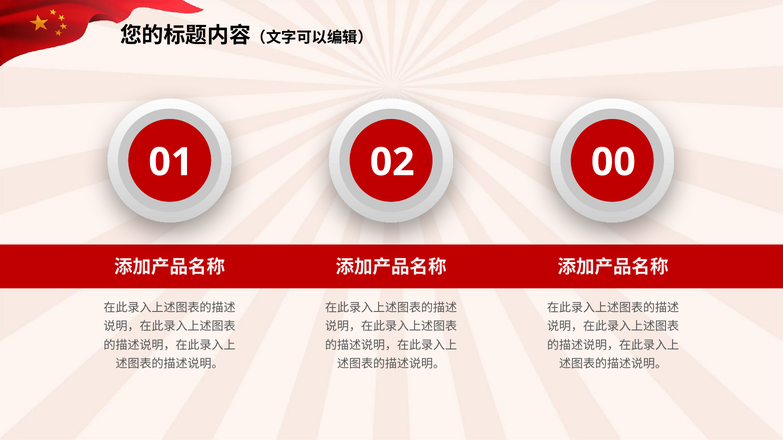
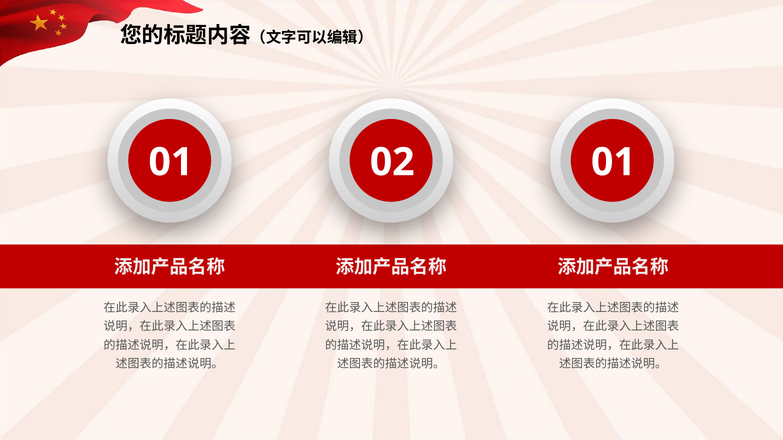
02 00: 00 -> 01
